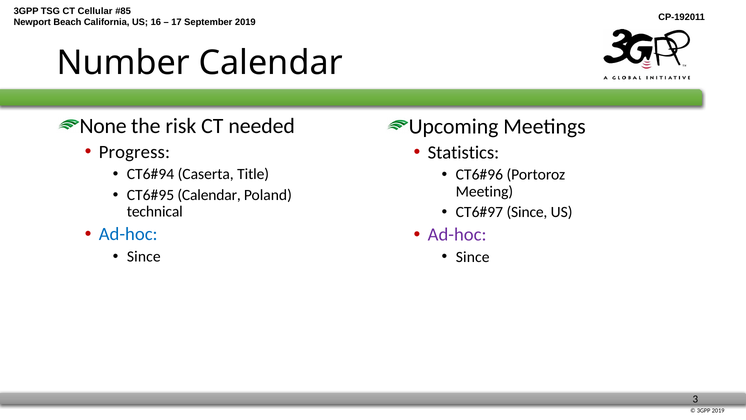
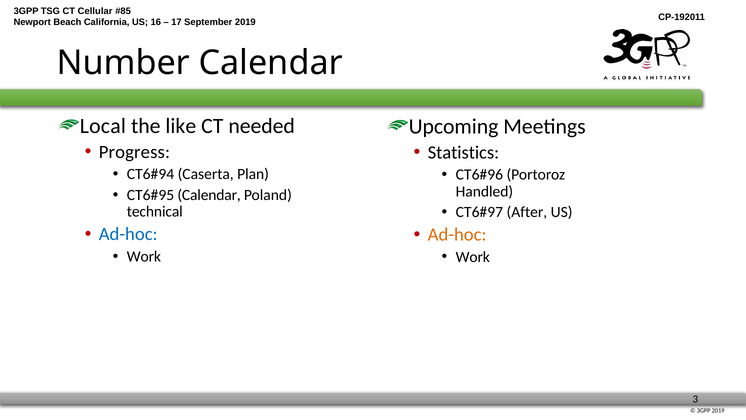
None: None -> Local
risk: risk -> like
Title: Title -> Plan
Meeting: Meeting -> Handled
Since at (527, 212): Since -> After
Ad-hoc at (457, 234) colour: purple -> orange
Since at (144, 256): Since -> Work
Since at (473, 257): Since -> Work
